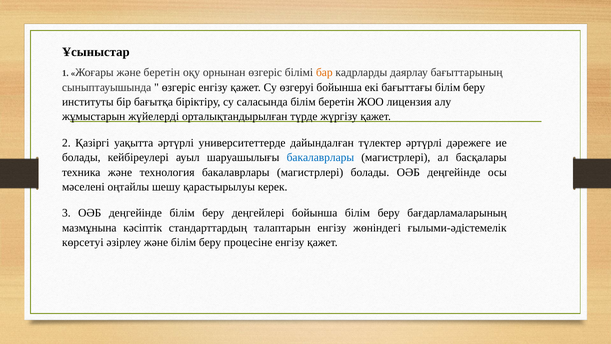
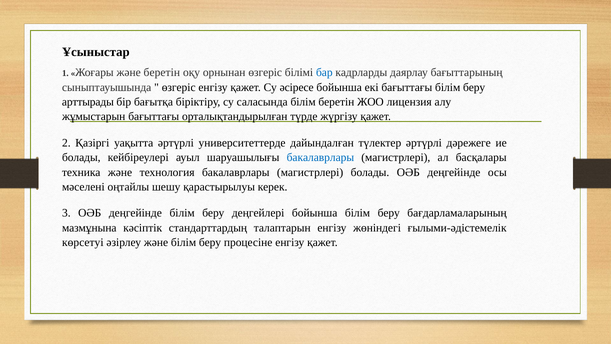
бар colour: orange -> blue
өзгеруі: өзгеруі -> әсіресе
институты: институты -> арттырады
жұмыстарын жүйелерді: жүйелерді -> бағыттағы
